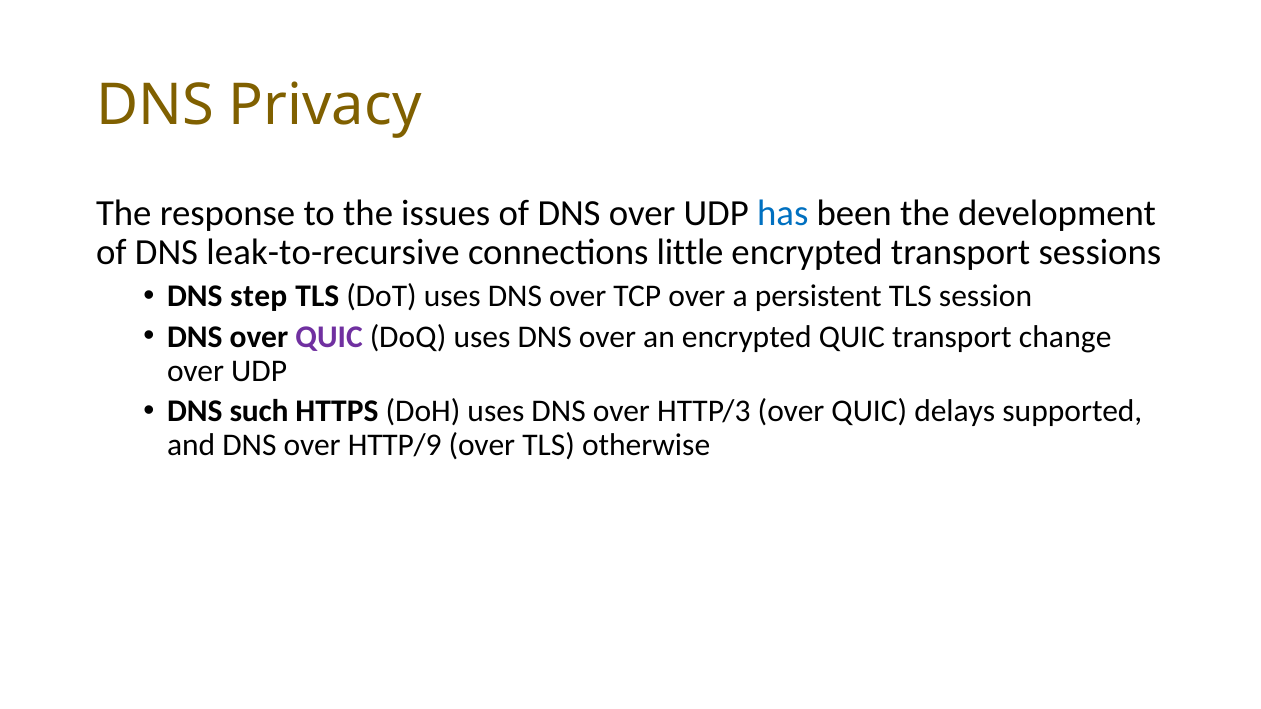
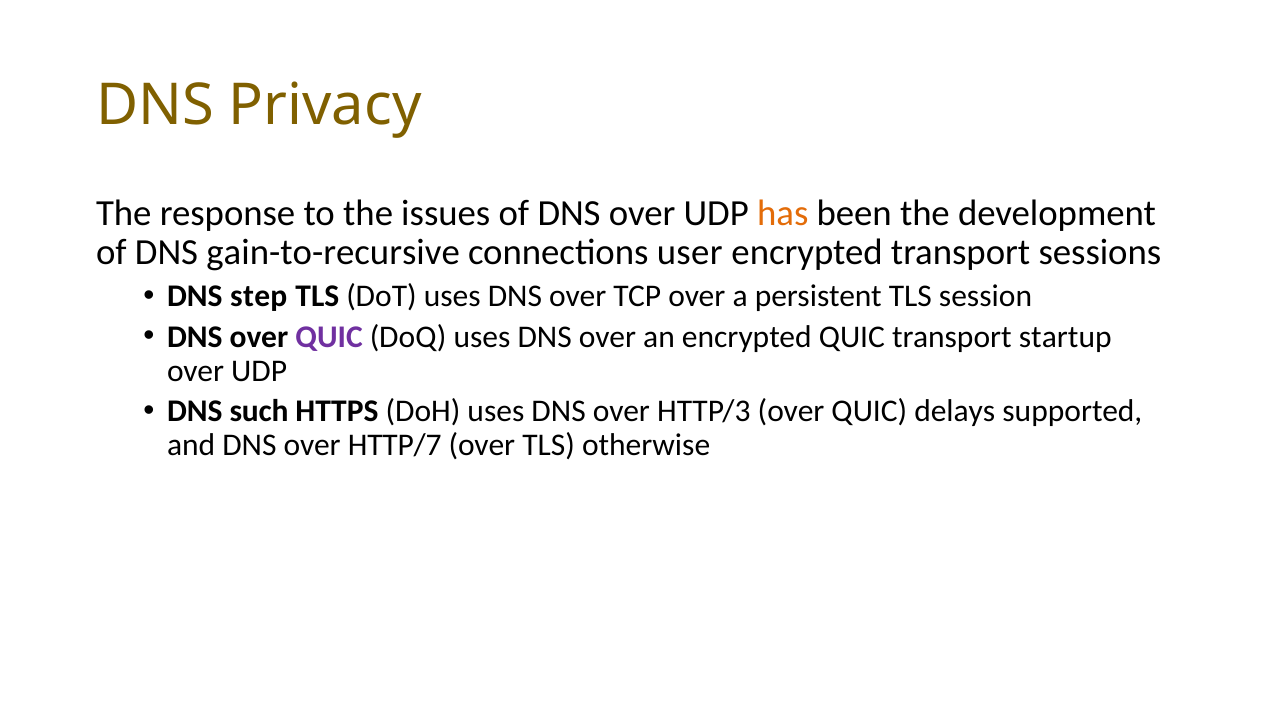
has colour: blue -> orange
leak-to-recursive: leak-to-recursive -> gain-to-recursive
little: little -> user
change: change -> startup
HTTP/9: HTTP/9 -> HTTP/7
